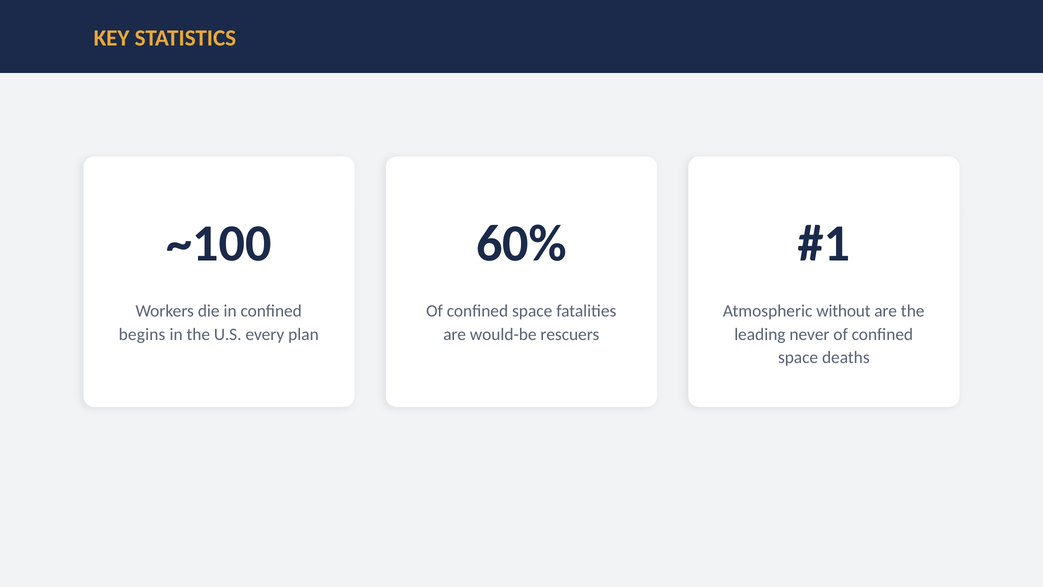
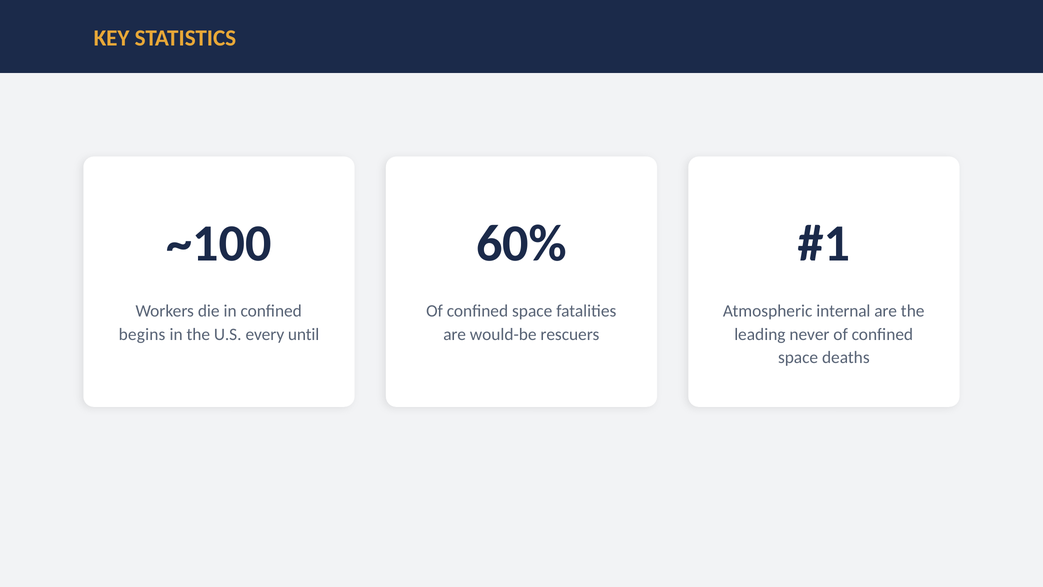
without: without -> internal
plan: plan -> until
